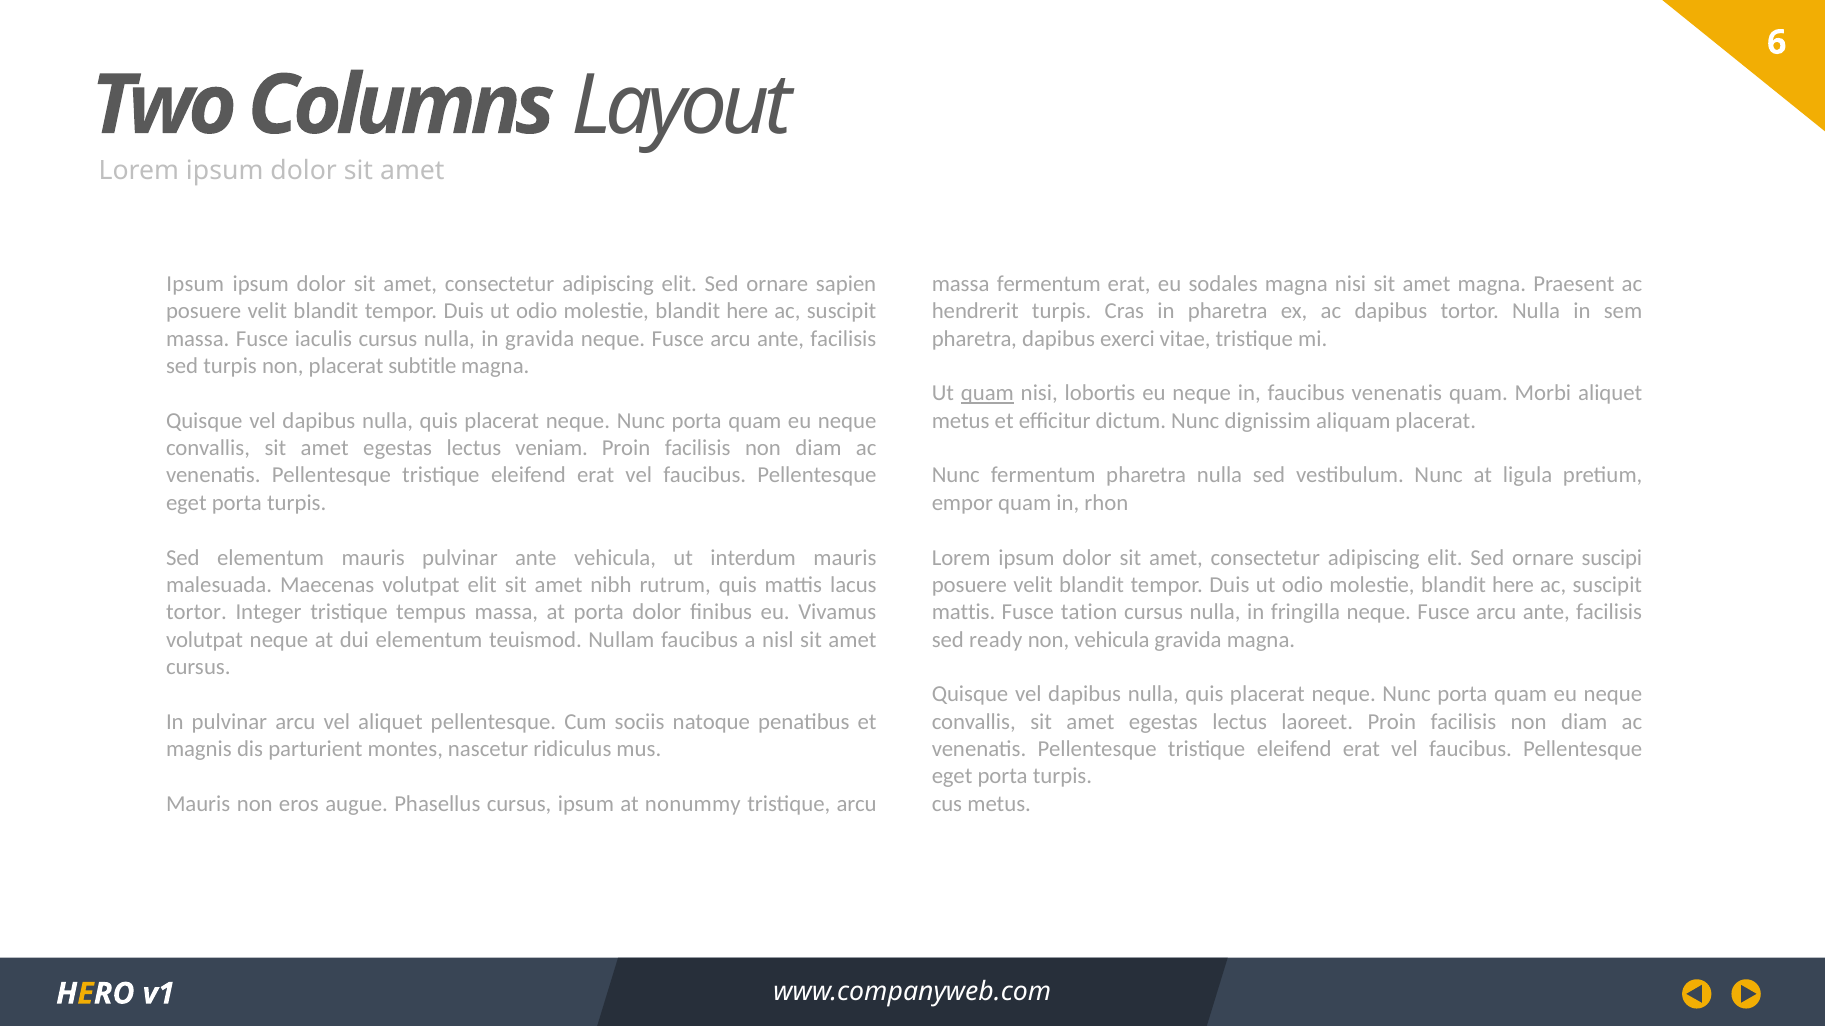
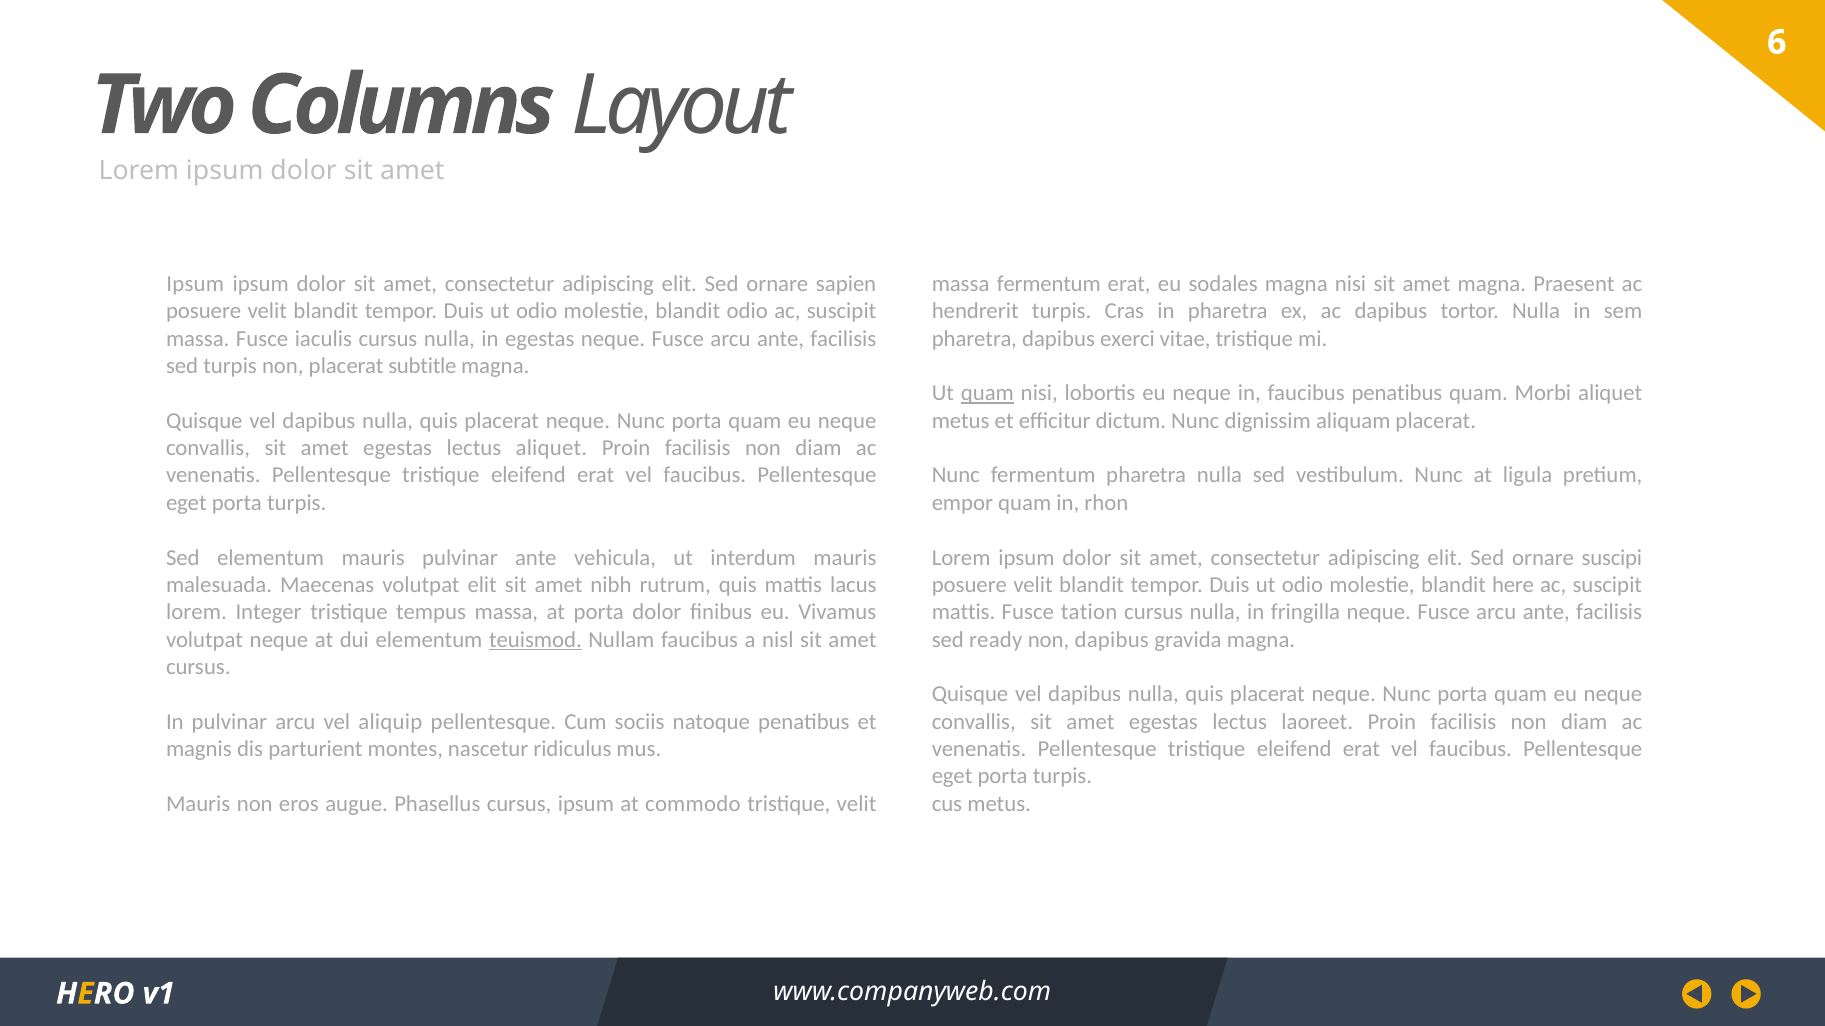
here at (747, 311): here -> odio
in gravida: gravida -> egestas
faucibus venenatis: venenatis -> penatibus
lectus veniam: veniam -> aliquet
tortor at (196, 613): tortor -> lorem
teuismod underline: none -> present
non vehicula: vehicula -> dapibus
vel aliquet: aliquet -> aliquip
nonummy: nonummy -> commodo
tristique arcu: arcu -> velit
